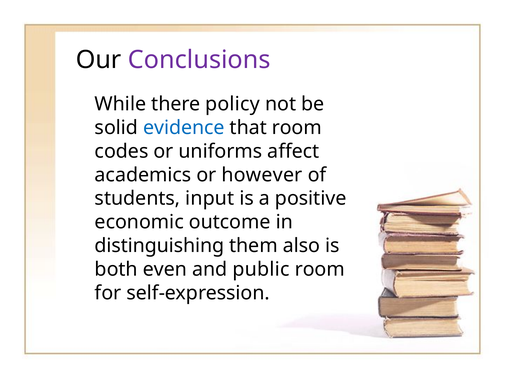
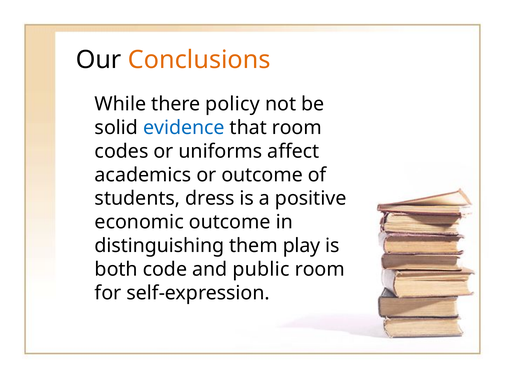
Conclusions colour: purple -> orange
or however: however -> outcome
input: input -> dress
also: also -> play
even: even -> code
